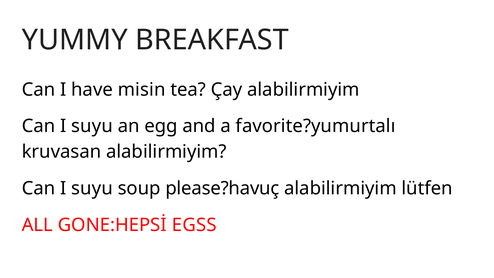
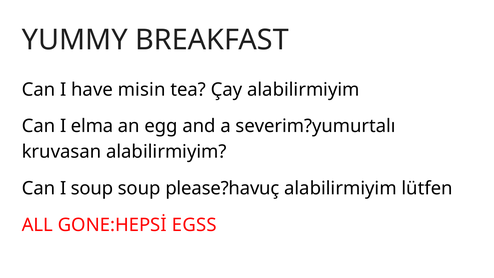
suyu at (92, 126): suyu -> elma
favorite?yumurtalı: favorite?yumurtalı -> severim?yumurtalı
suyu at (92, 188): suyu -> soup
